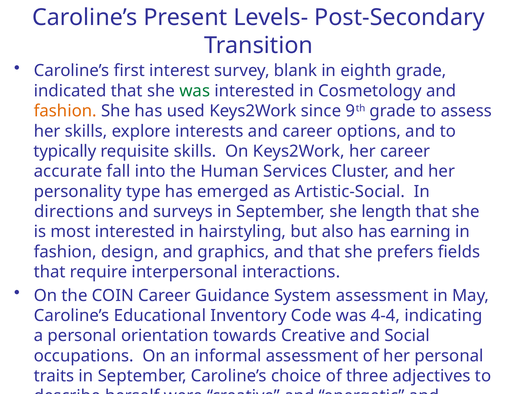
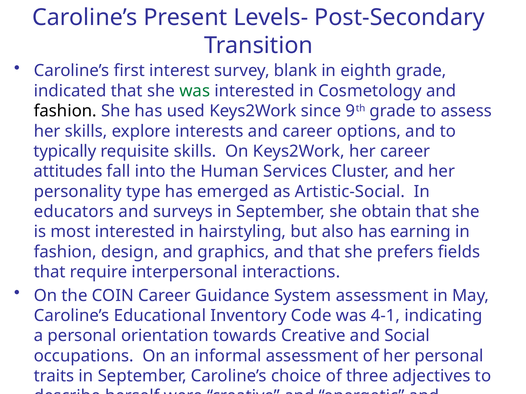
fashion at (65, 111) colour: orange -> black
accurate: accurate -> attitudes
directions: directions -> educators
length: length -> obtain
4-4: 4-4 -> 4-1
